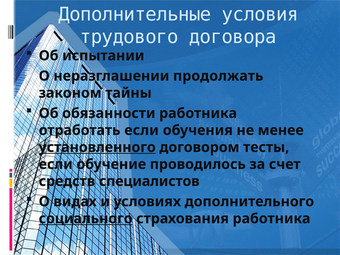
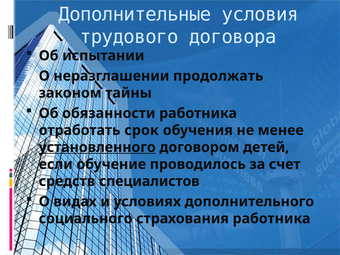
отработать если: если -> срок
тесты: тесты -> детей
социального underline: present -> none
